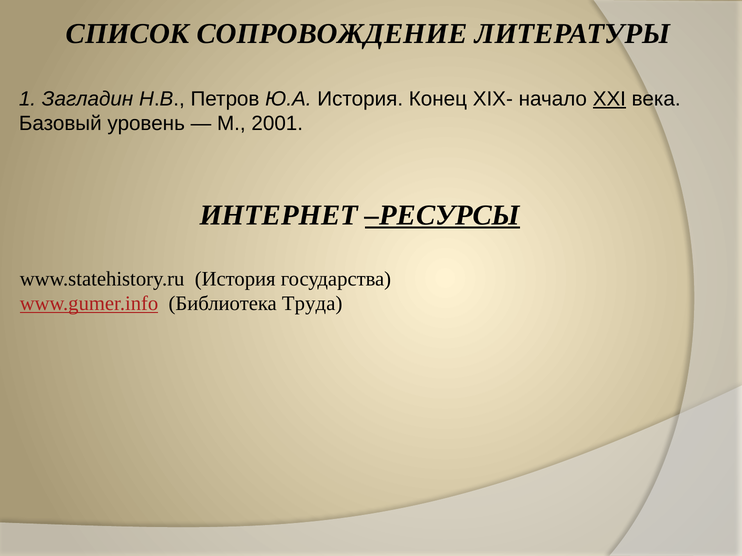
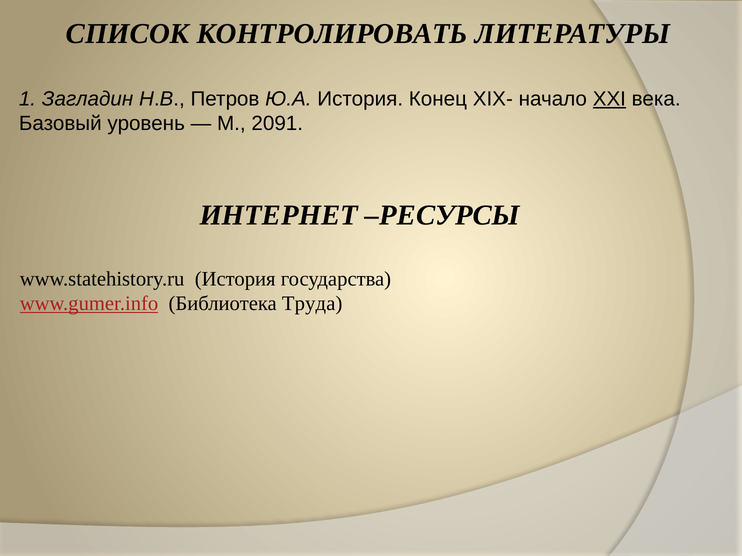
СОПРОВОЖДЕНИЕ: СОПРОВОЖДЕНИЕ -> КОНТРОЛИРОВАТЬ
2001: 2001 -> 2091
РЕСУРСЫ underline: present -> none
